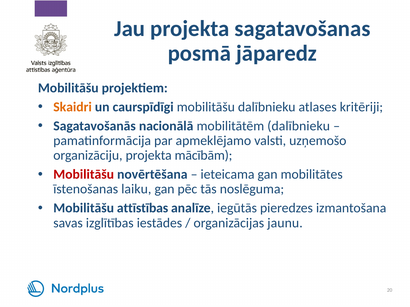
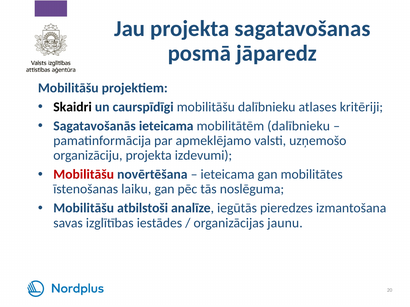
Skaidri colour: orange -> black
Sagatavošanās nacionālā: nacionālā -> ieteicama
mācībām: mācībām -> izdevumi
attīstības: attīstības -> atbilstoši
